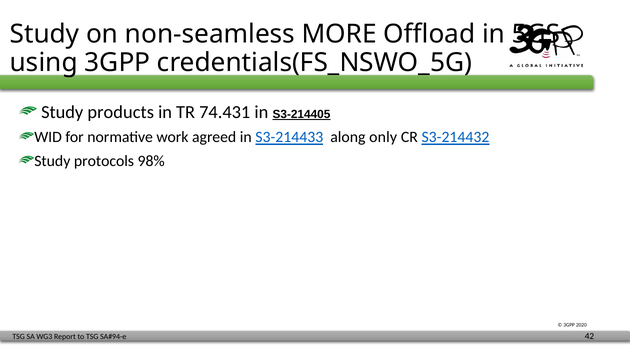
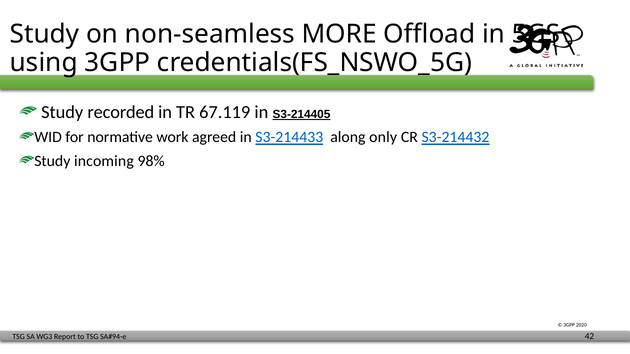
products: products -> recorded
74.431: 74.431 -> 67.119
protocols: protocols -> incoming
